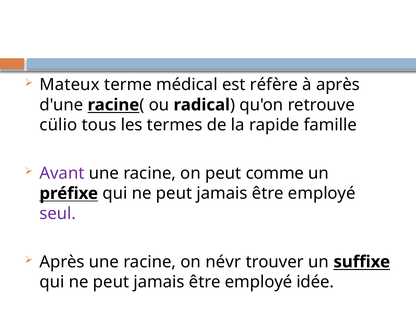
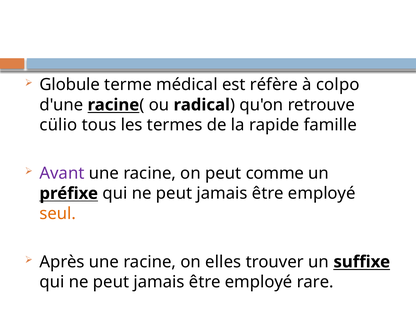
Mateux: Mateux -> Globule
à après: après -> colpo
seul colour: purple -> orange
névr: névr -> elles
idée: idée -> rare
